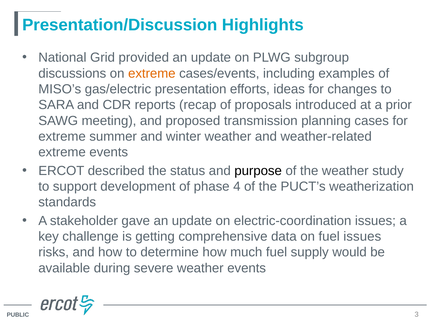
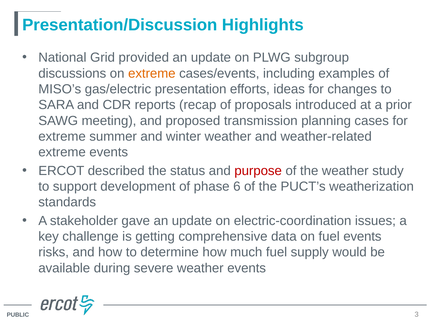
purpose colour: black -> red
4: 4 -> 6
fuel issues: issues -> events
